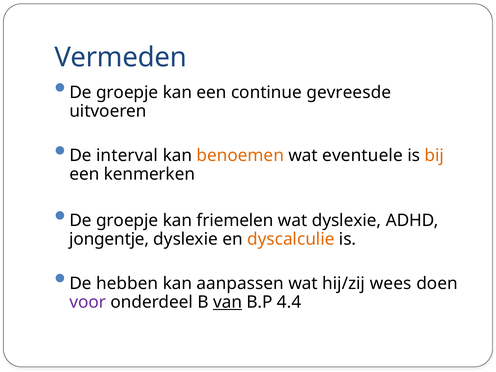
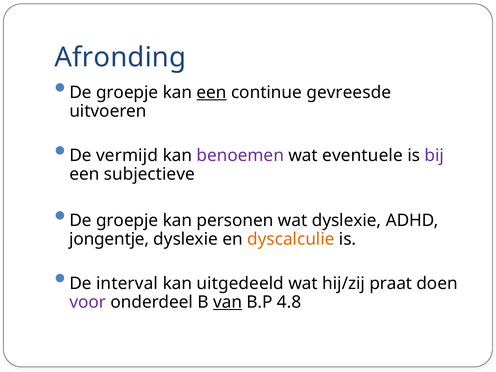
Vermeden: Vermeden -> Afronding
een at (212, 93) underline: none -> present
interval: interval -> vermijd
benoemen colour: orange -> purple
bij colour: orange -> purple
kenmerken: kenmerken -> subjectieve
friemelen: friemelen -> personen
hebben: hebben -> interval
aanpassen: aanpassen -> uitgedeeld
wees: wees -> praat
4.4: 4.4 -> 4.8
